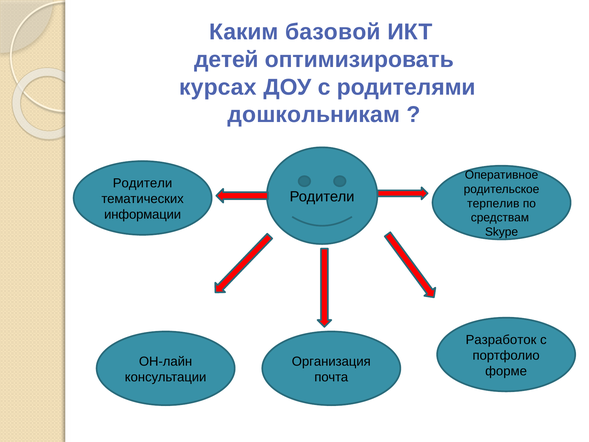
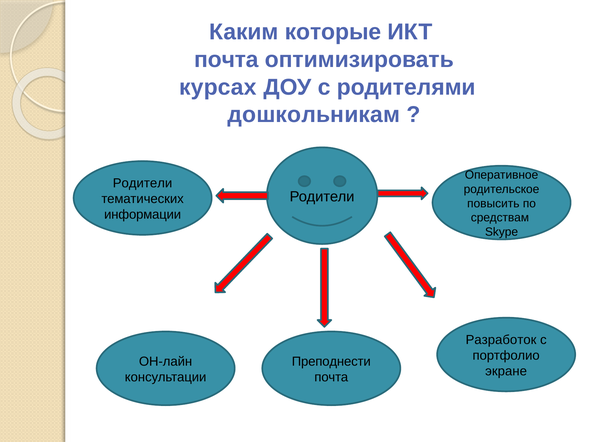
базовой: базовой -> которые
детей at (226, 60): детей -> почта
терпелив: терпелив -> повысить
Организация: Организация -> Преподнести
форме: форме -> экране
